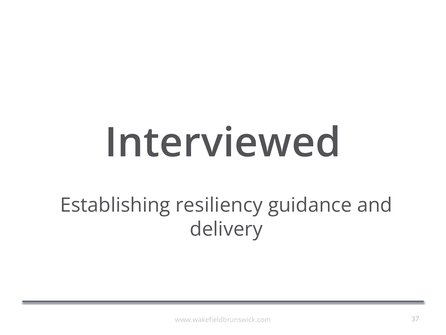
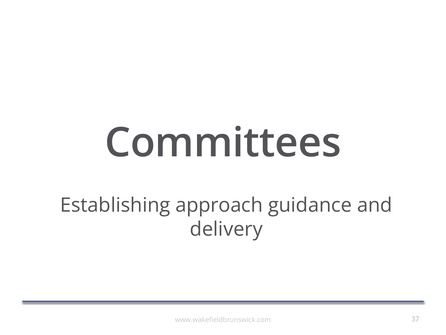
Interviewed: Interviewed -> Committees
resiliency: resiliency -> approach
